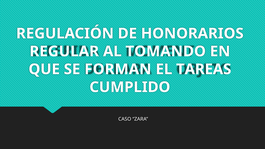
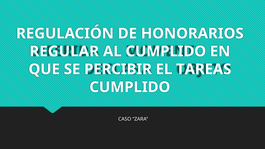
AL TOMANDO: TOMANDO -> CUMPLIDO
FORMAN: FORMAN -> PERCIBIR
